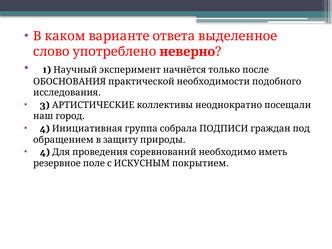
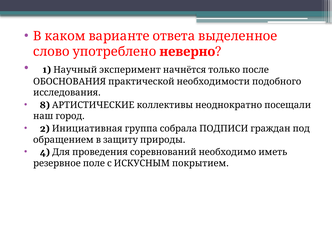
3: 3 -> 8
4 at (45, 129): 4 -> 2
